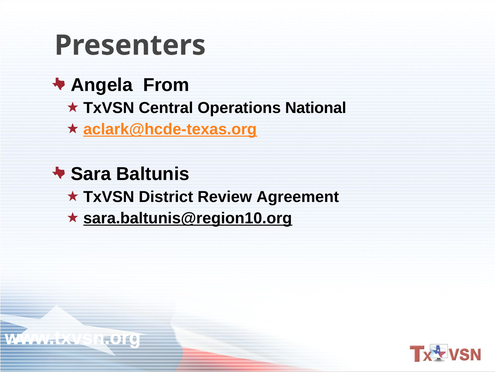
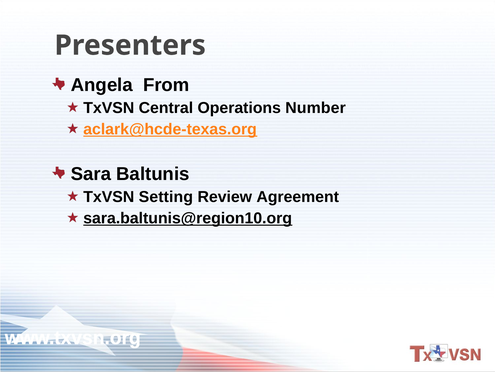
National: National -> Number
District: District -> Setting
